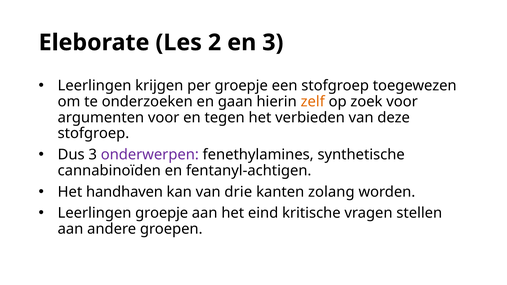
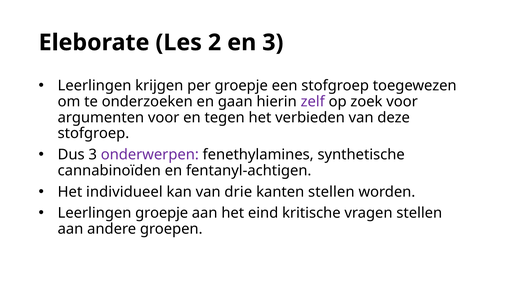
zelf colour: orange -> purple
handhaven: handhaven -> individueel
kanten zolang: zolang -> stellen
